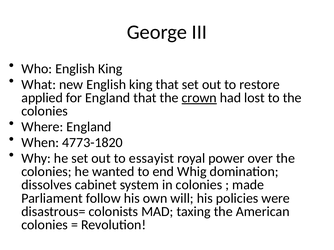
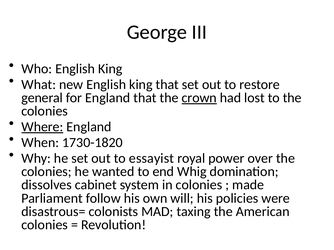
applied: applied -> general
Where underline: none -> present
4773-1820: 4773-1820 -> 1730-1820
